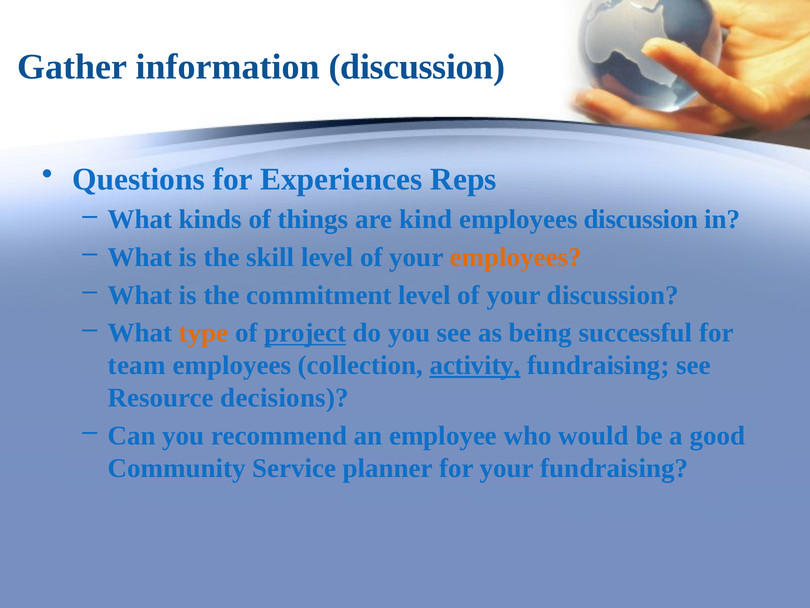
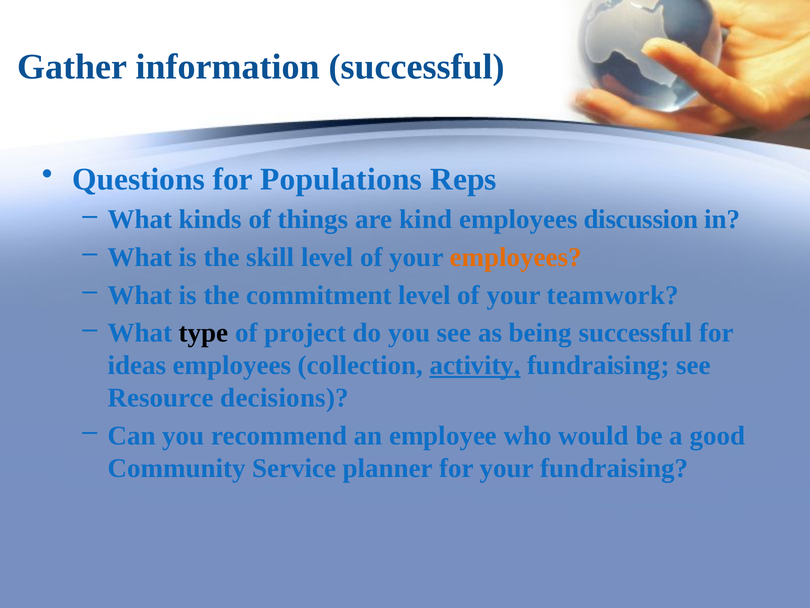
information discussion: discussion -> successful
Experiences: Experiences -> Populations
your discussion: discussion -> teamwork
type colour: orange -> black
project underline: present -> none
team: team -> ideas
